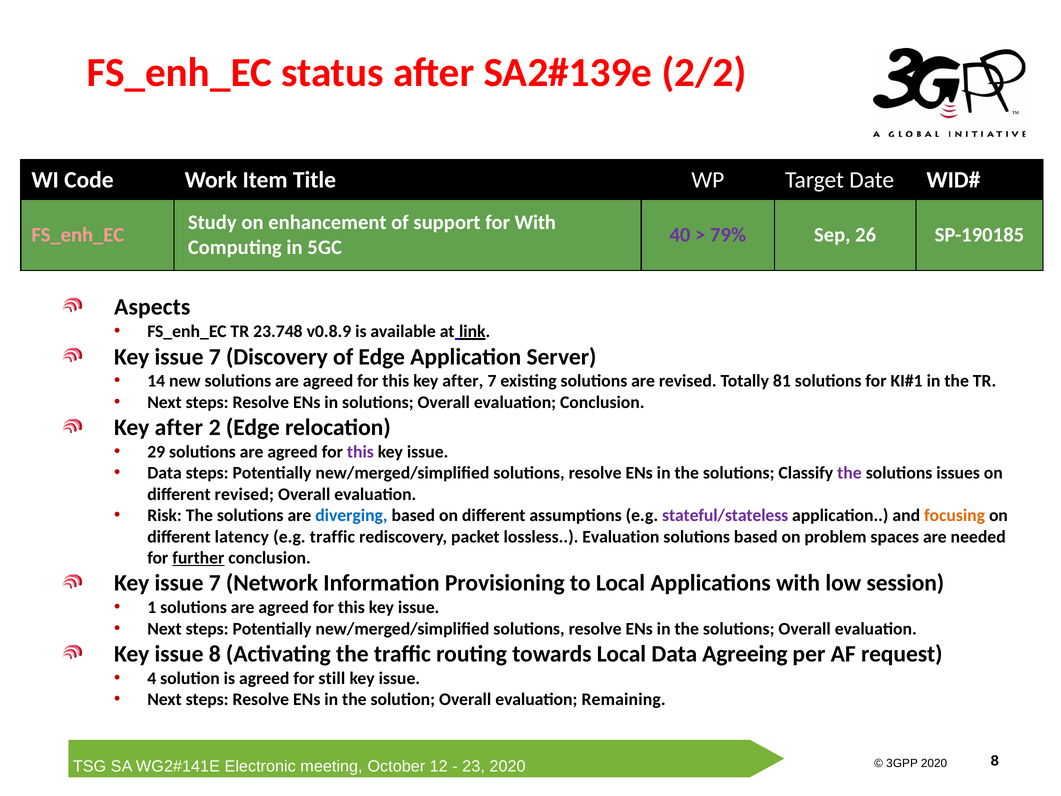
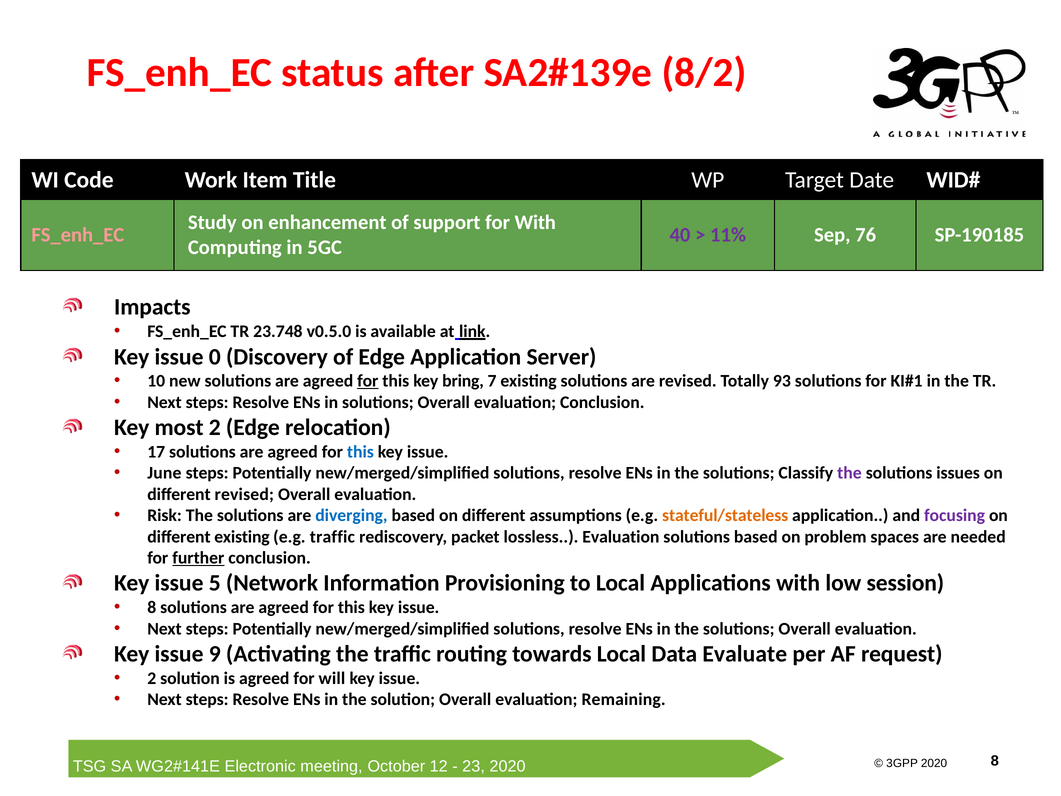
2/2: 2/2 -> 8/2
79%: 79% -> 11%
26: 26 -> 76
Aspects: Aspects -> Impacts
v0.8.9: v0.8.9 -> v0.5.0
7 at (215, 357): 7 -> 0
14: 14 -> 10
for at (368, 381) underline: none -> present
this key after: after -> bring
81: 81 -> 93
after at (179, 427): after -> most
29: 29 -> 17
this at (360, 452) colour: purple -> blue
Data at (165, 473): Data -> June
stateful/stateless colour: purple -> orange
focusing colour: orange -> purple
different latency: latency -> existing
7 at (215, 583): 7 -> 5
1 at (152, 607): 1 -> 8
issue 8: 8 -> 9
Agreeing: Agreeing -> Evaluate
4 at (152, 678): 4 -> 2
still: still -> will
